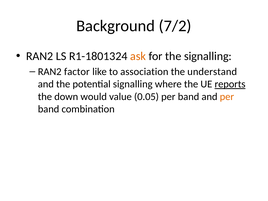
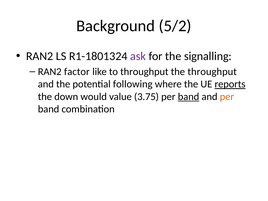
7/2: 7/2 -> 5/2
ask colour: orange -> purple
to association: association -> throughput
the understand: understand -> throughput
potential signalling: signalling -> following
0.05: 0.05 -> 3.75
band at (189, 97) underline: none -> present
